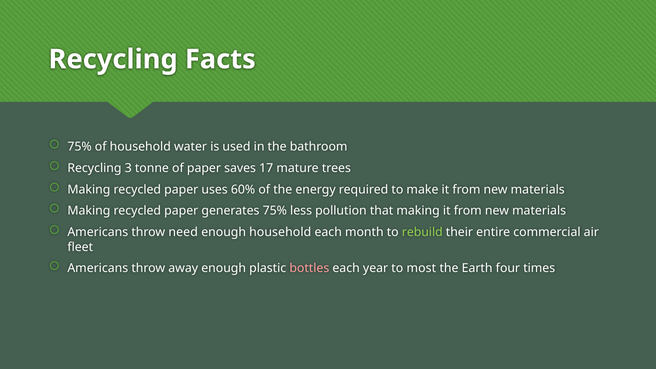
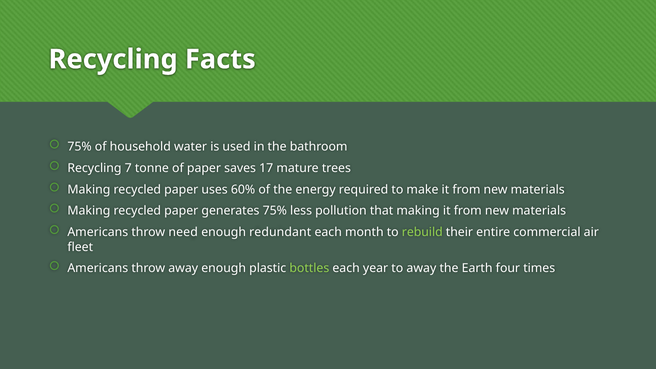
3: 3 -> 7
enough household: household -> redundant
bottles colour: pink -> light green
to most: most -> away
